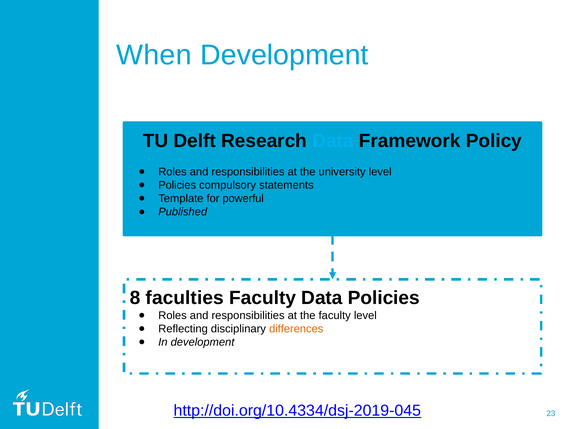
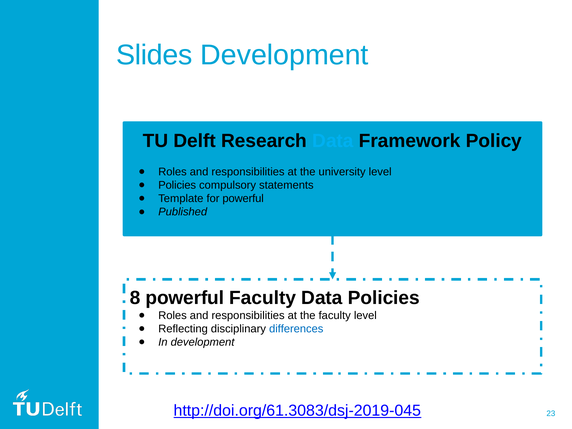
When: When -> Slides
8 faculties: faculties -> powerful
differences colour: orange -> blue
http://doi.org/10.4334/dsj-2019-045: http://doi.org/10.4334/dsj-2019-045 -> http://doi.org/61.3083/dsj-2019-045
